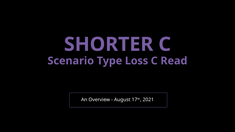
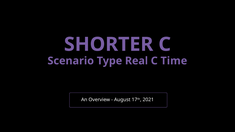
Loss: Loss -> Real
Read: Read -> Time
